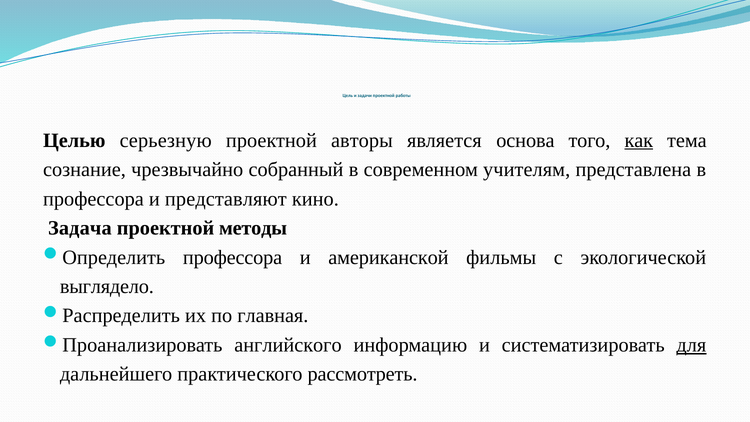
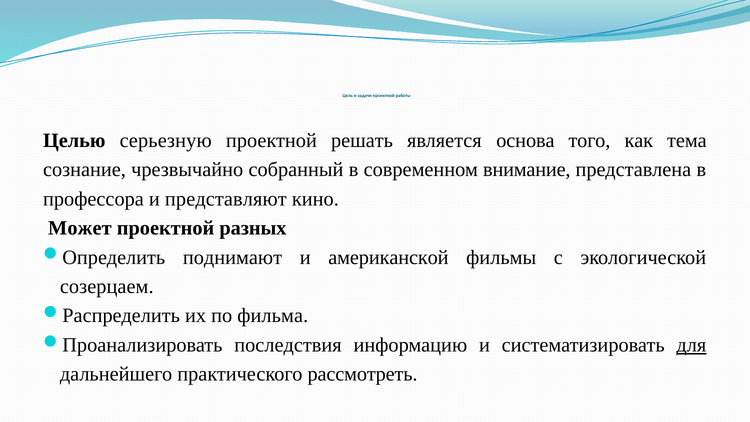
авторы: авторы -> решать
как underline: present -> none
учителям: учителям -> внимание
Задача: Задача -> Может
методы: методы -> разных
профессора at (233, 257): профессора -> поднимают
выглядело: выглядело -> созерцаем
главная: главная -> фильма
английского: английского -> последствия
